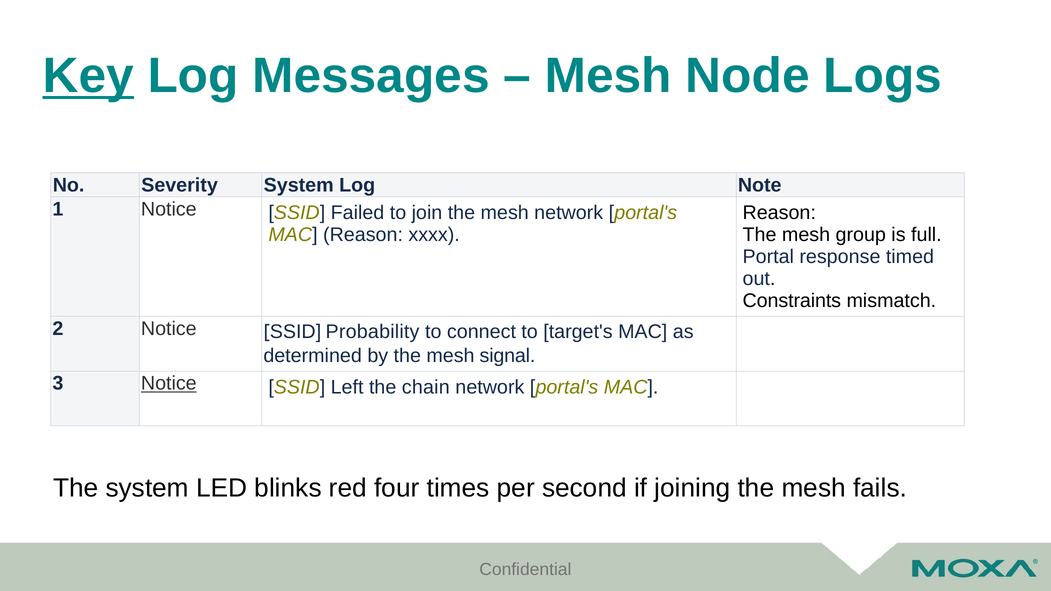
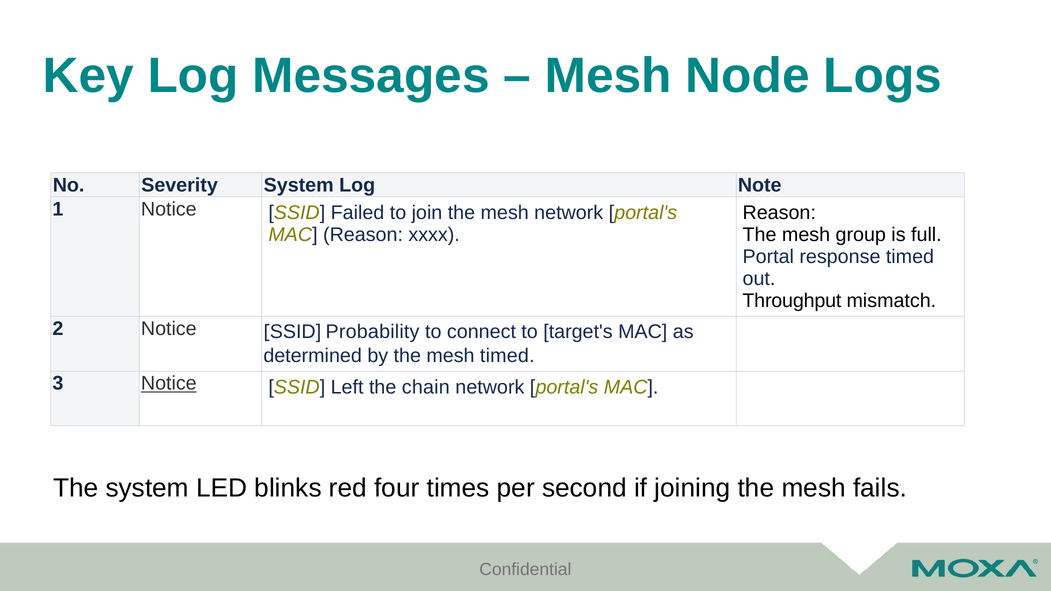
Key underline: present -> none
Constraints: Constraints -> Throughput
mesh signal: signal -> timed
